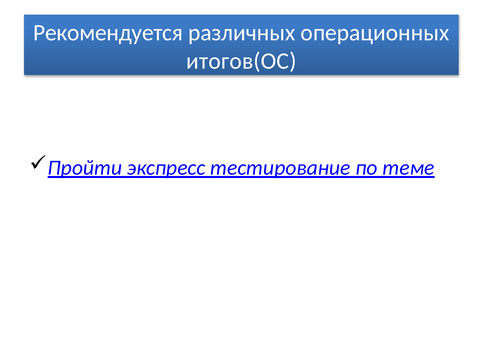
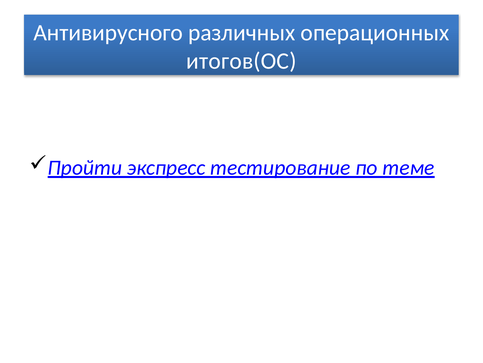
Рекомендуется: Рекомендуется -> Антивирусного
